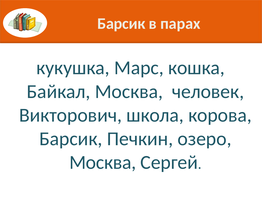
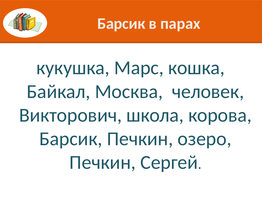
Москва at (103, 162): Москва -> Печкин
